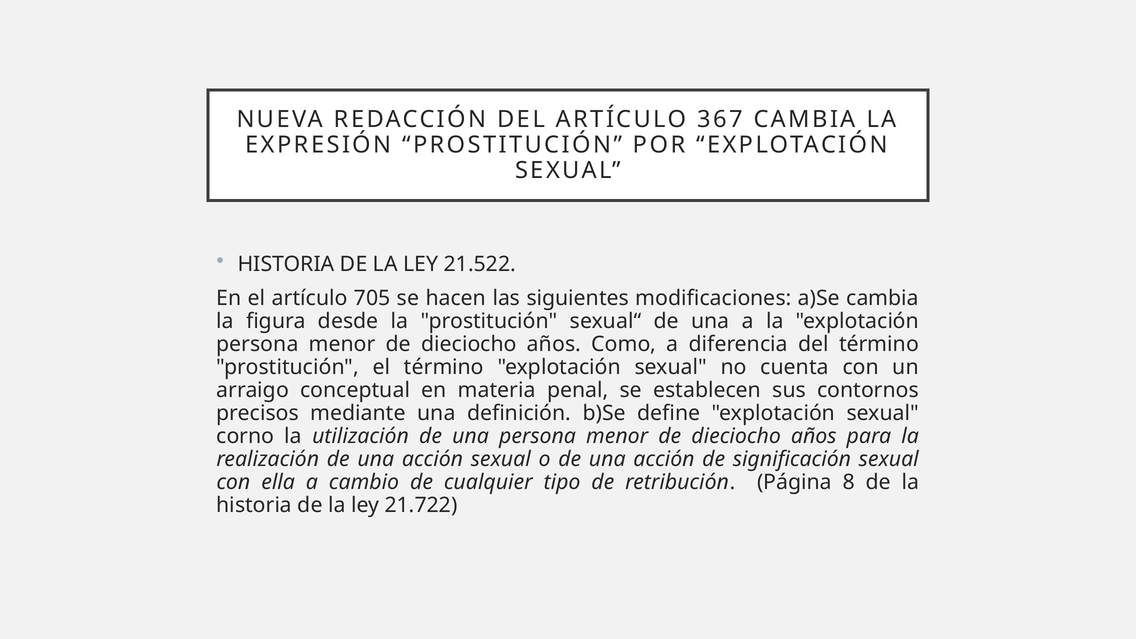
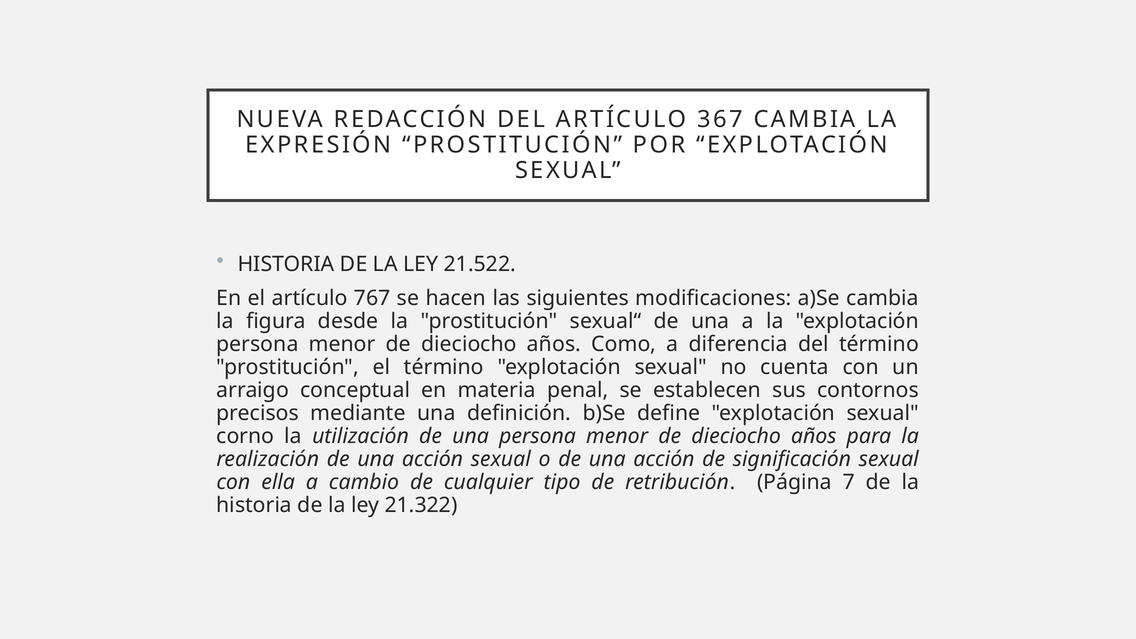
705: 705 -> 767
8: 8 -> 7
21.722: 21.722 -> 21.322
